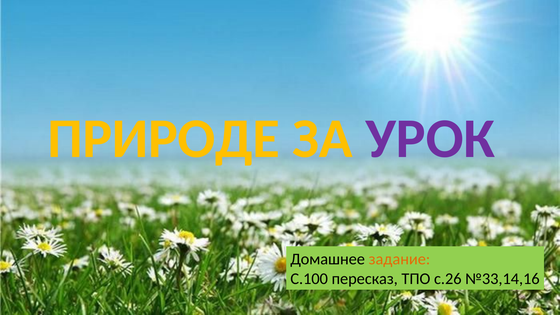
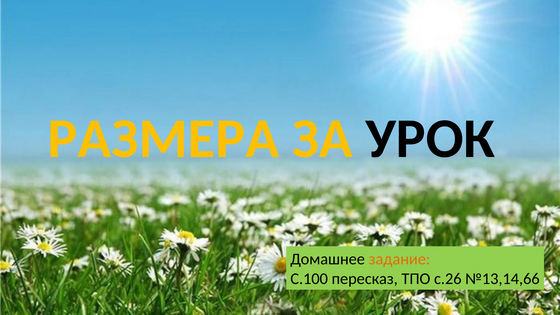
ПРИРОДЕ: ПРИРОДЕ -> РАЗМЕРА
УРОК colour: purple -> black
№33,14,16: №33,14,16 -> №13,14,66
